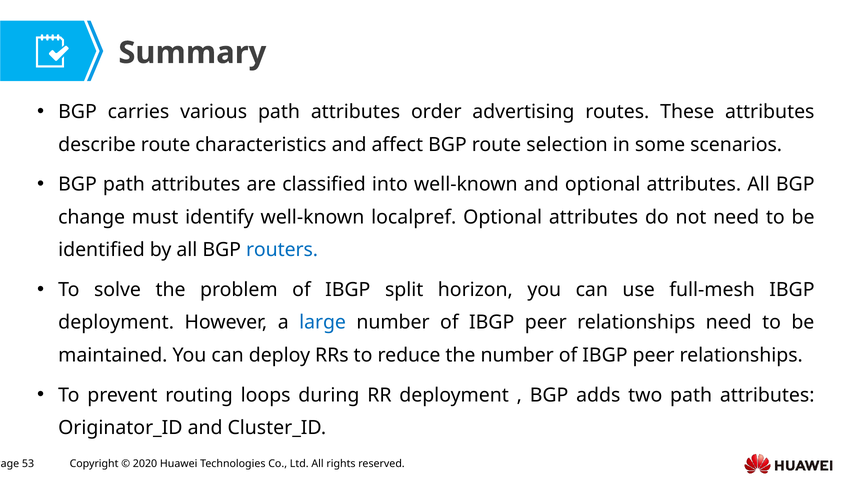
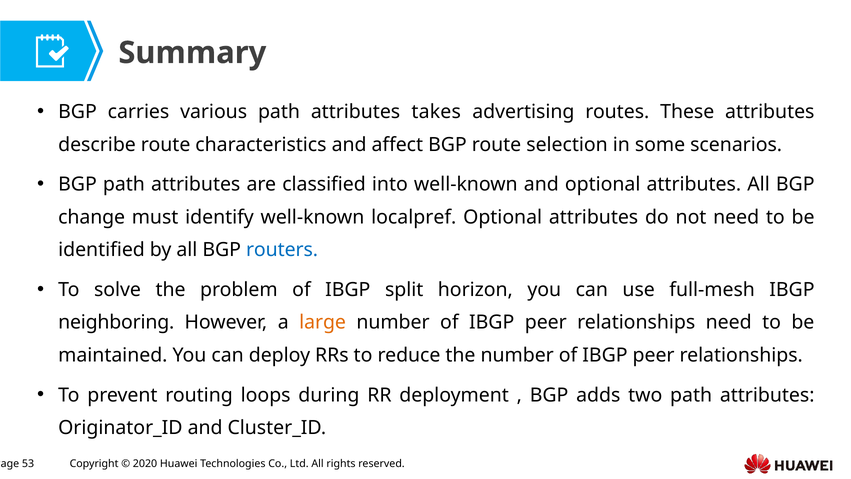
order: order -> takes
deployment at (116, 322): deployment -> neighboring
large colour: blue -> orange
